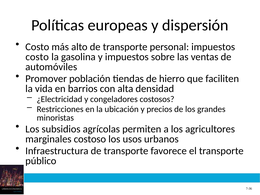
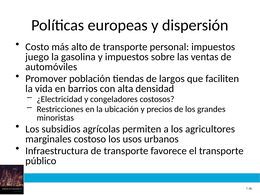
costo at (37, 57): costo -> juego
hierro: hierro -> largos
